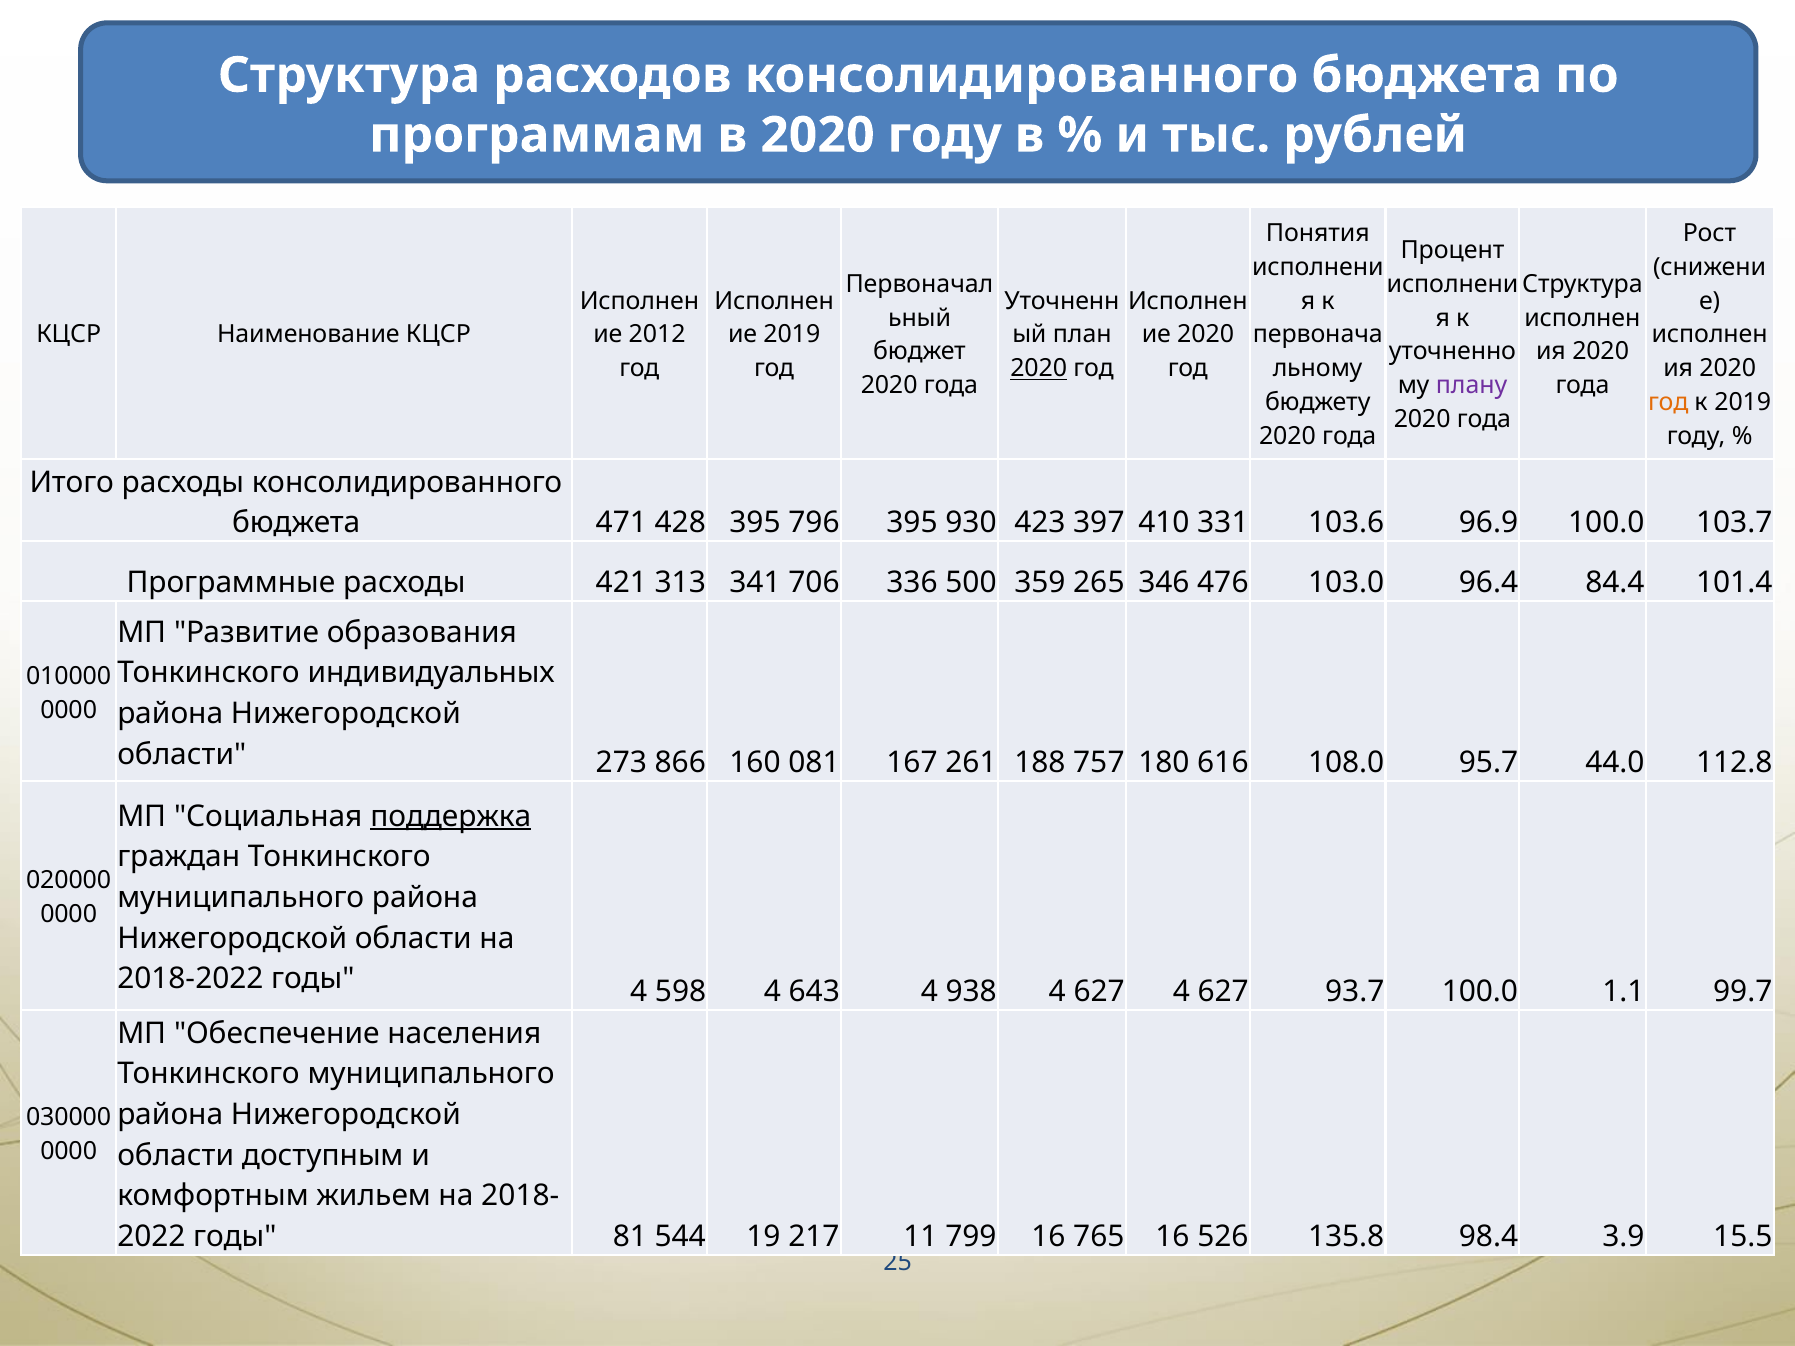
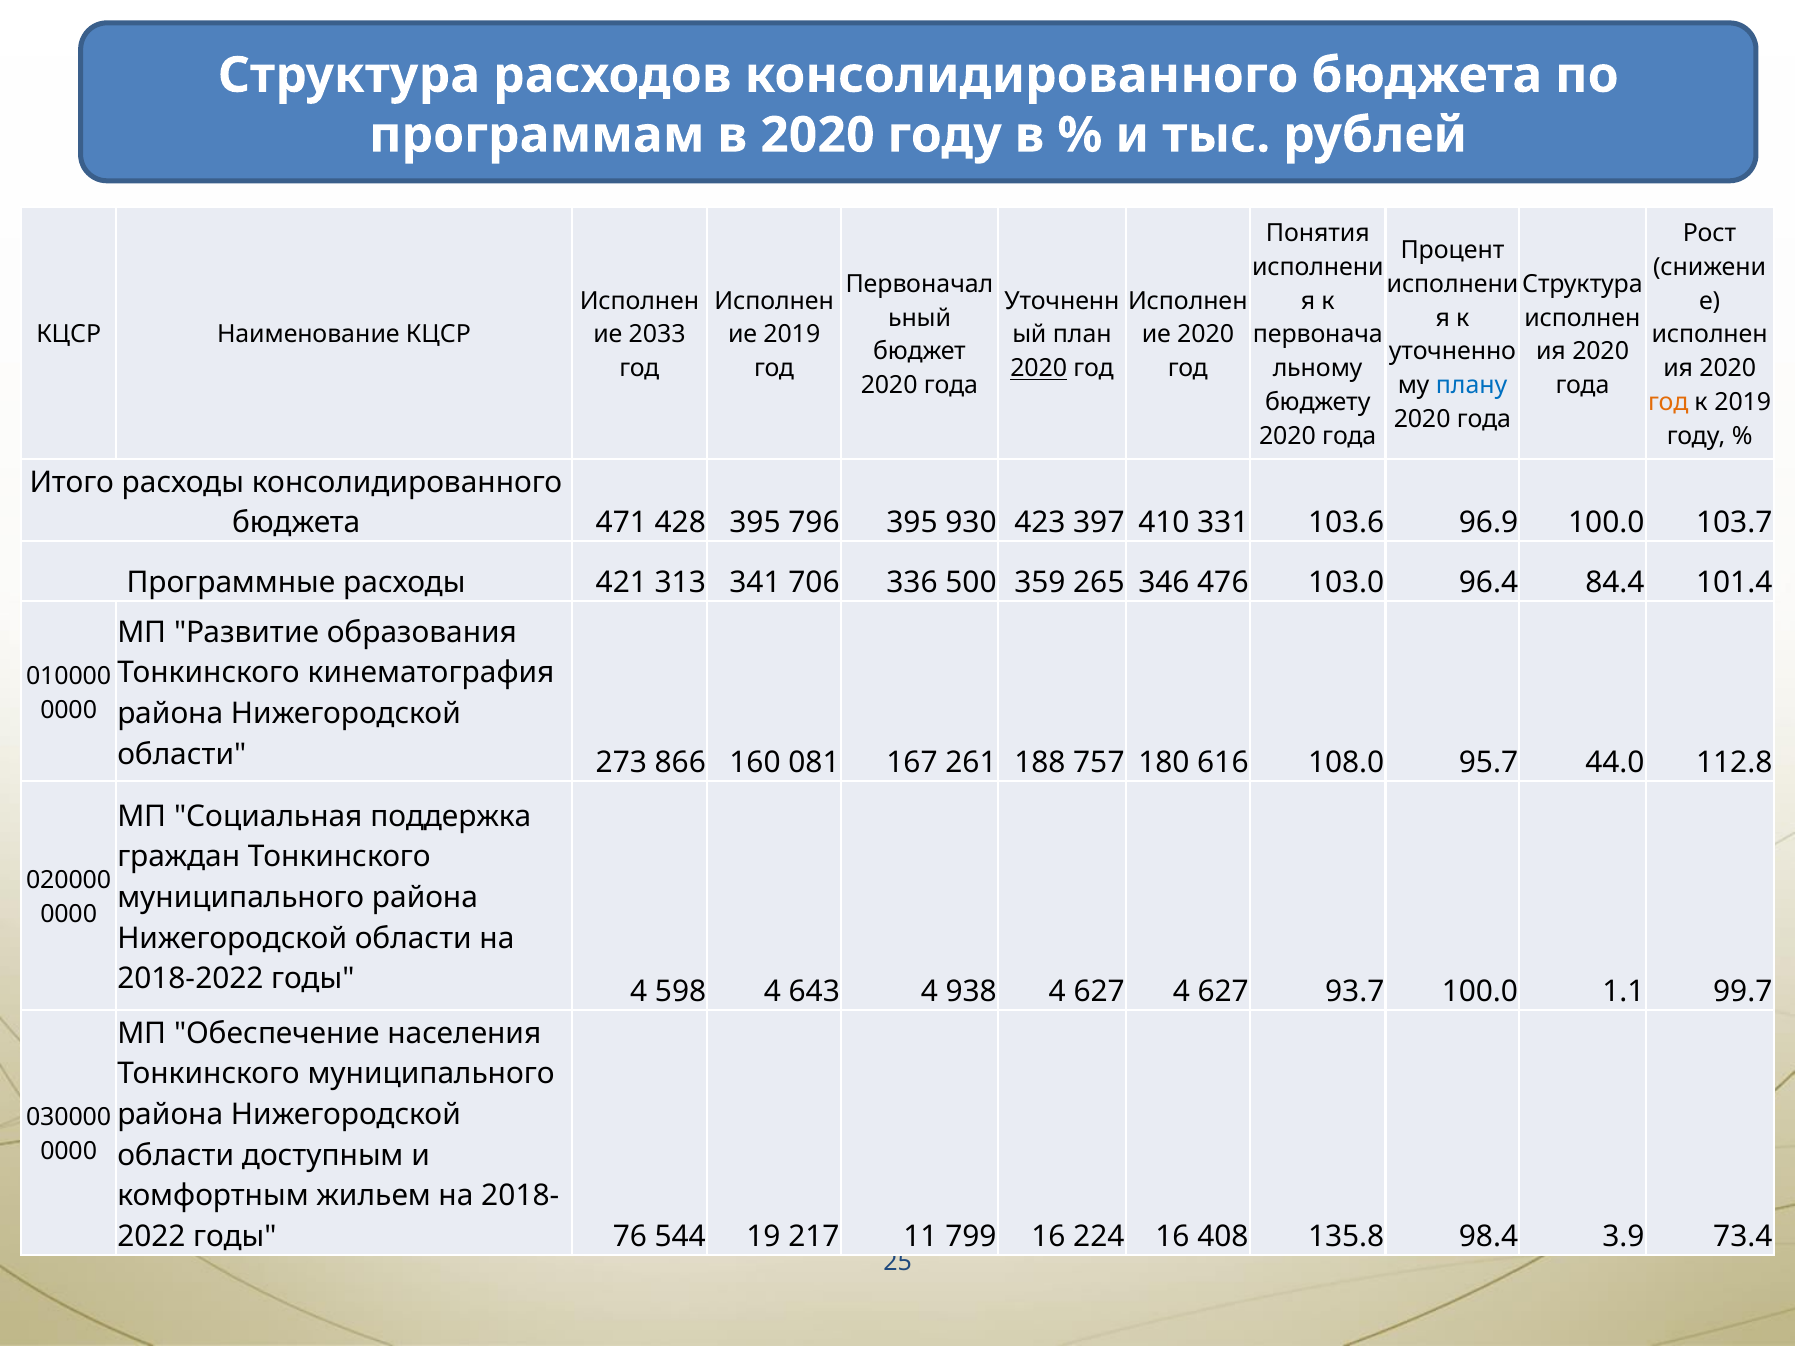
2012: 2012 -> 2033
плану colour: purple -> blue
индивидуальных: индивидуальных -> кинематография
поддержка underline: present -> none
81: 81 -> 76
765: 765 -> 224
526: 526 -> 408
15.5: 15.5 -> 73.4
